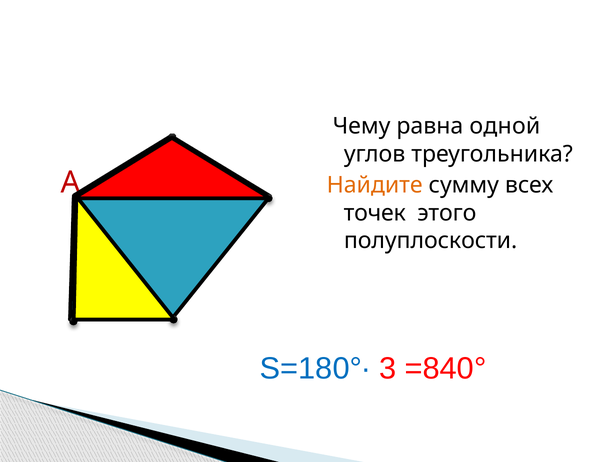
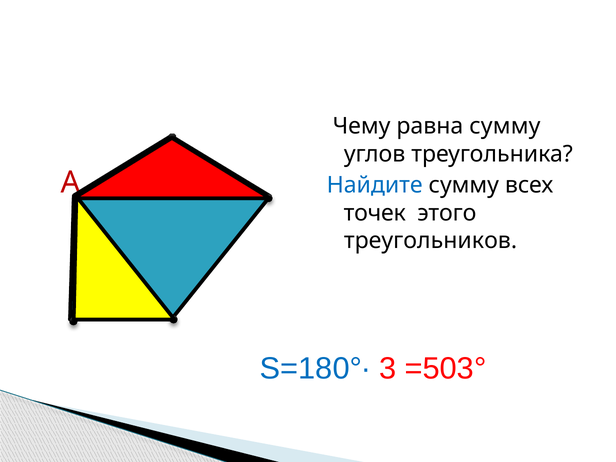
равна одной: одной -> сумму
Найдите colour: orange -> blue
полуплоскости: полуплоскости -> треугольников
=840°: =840° -> =503°
